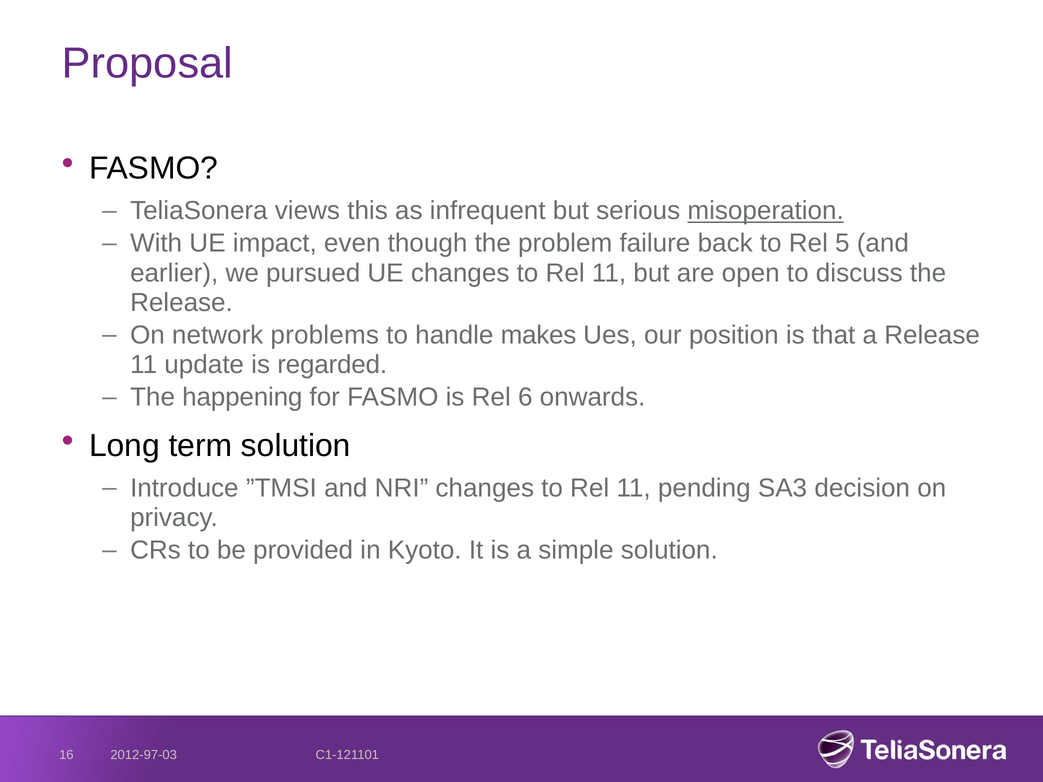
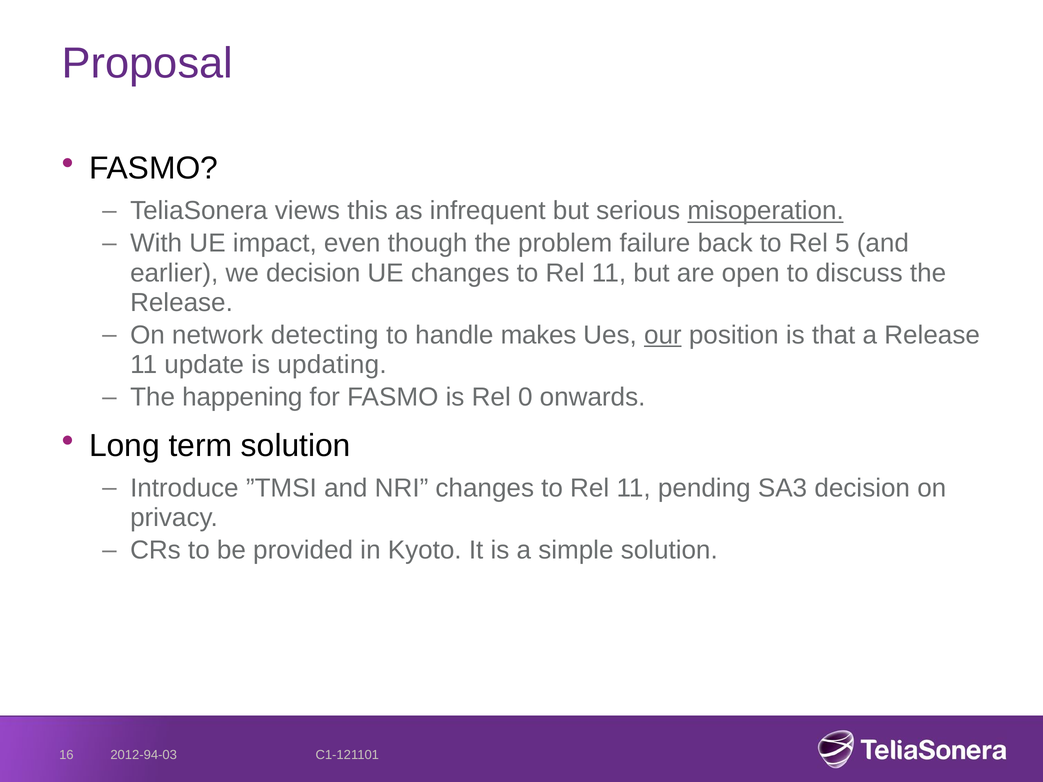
we pursued: pursued -> decision
problems: problems -> detecting
our underline: none -> present
regarded: regarded -> updating
6: 6 -> 0
2012-97-03: 2012-97-03 -> 2012-94-03
